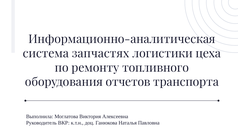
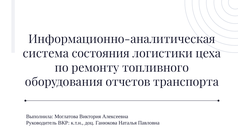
запчастях: запчастях -> состояния
